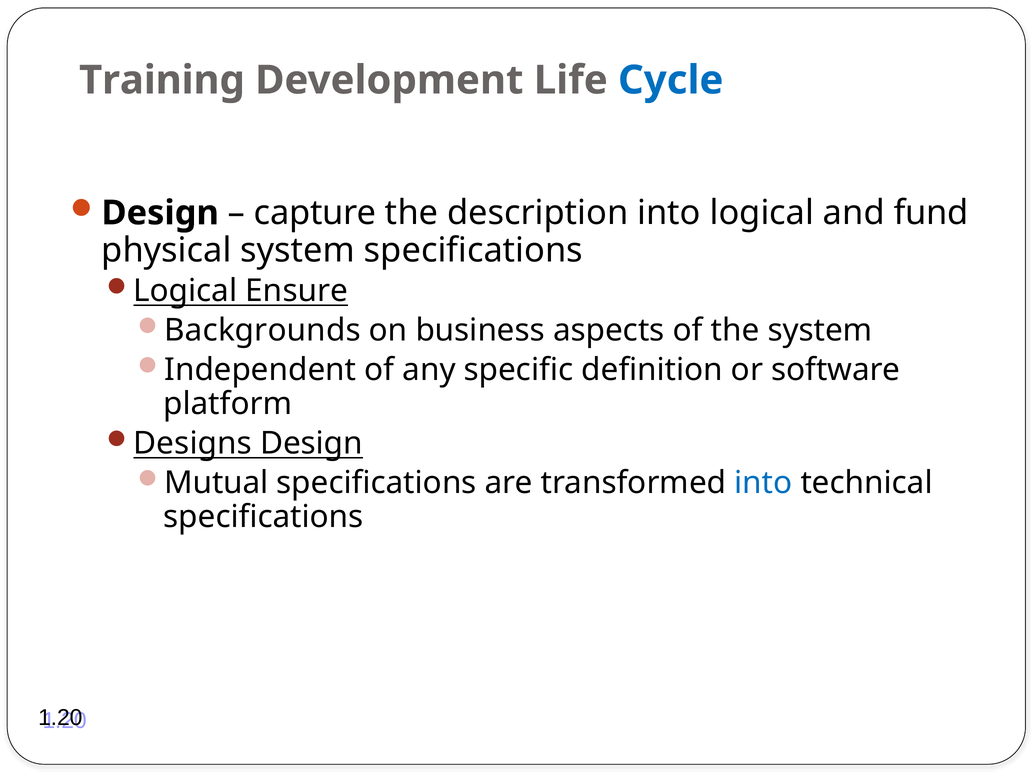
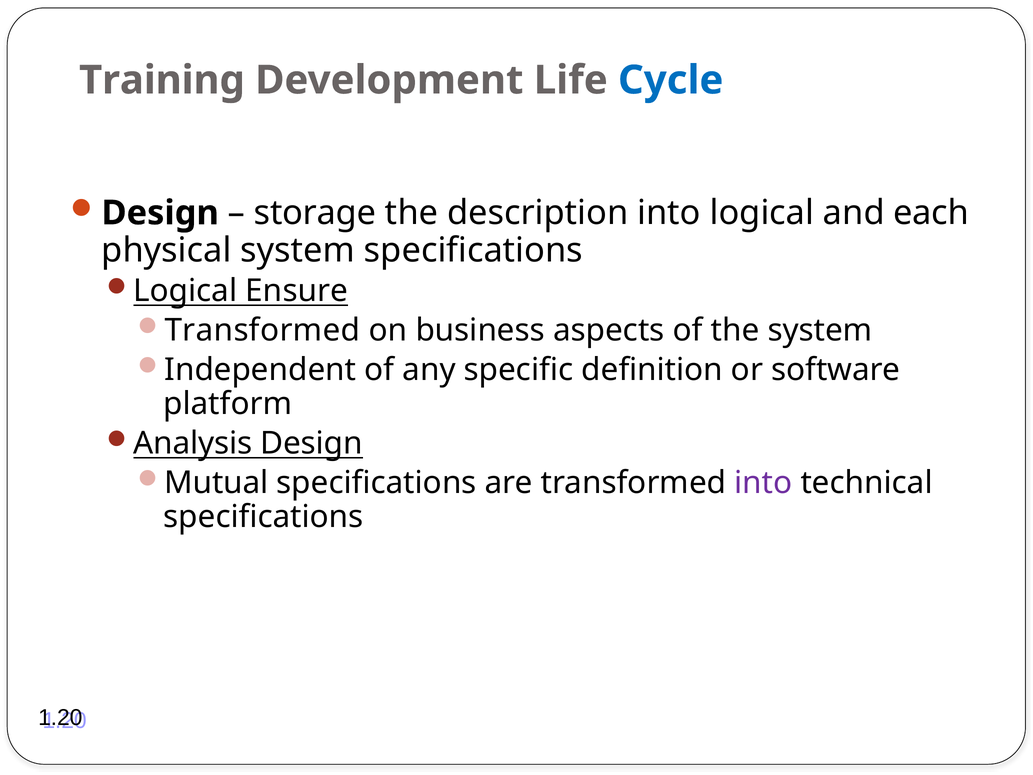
capture: capture -> storage
fund: fund -> each
Backgrounds at (263, 330): Backgrounds -> Transformed
Designs: Designs -> Analysis
into at (763, 483) colour: blue -> purple
